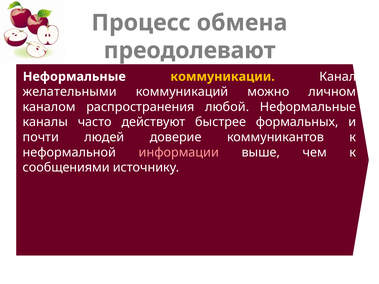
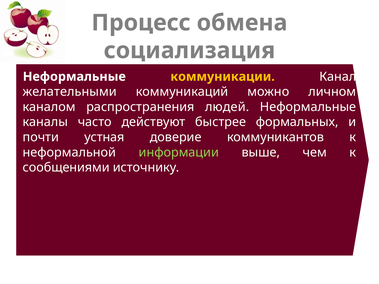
преодолевают: преодолевают -> социализация
любой: любой -> людей
людей: людей -> устная
информации colour: pink -> light green
